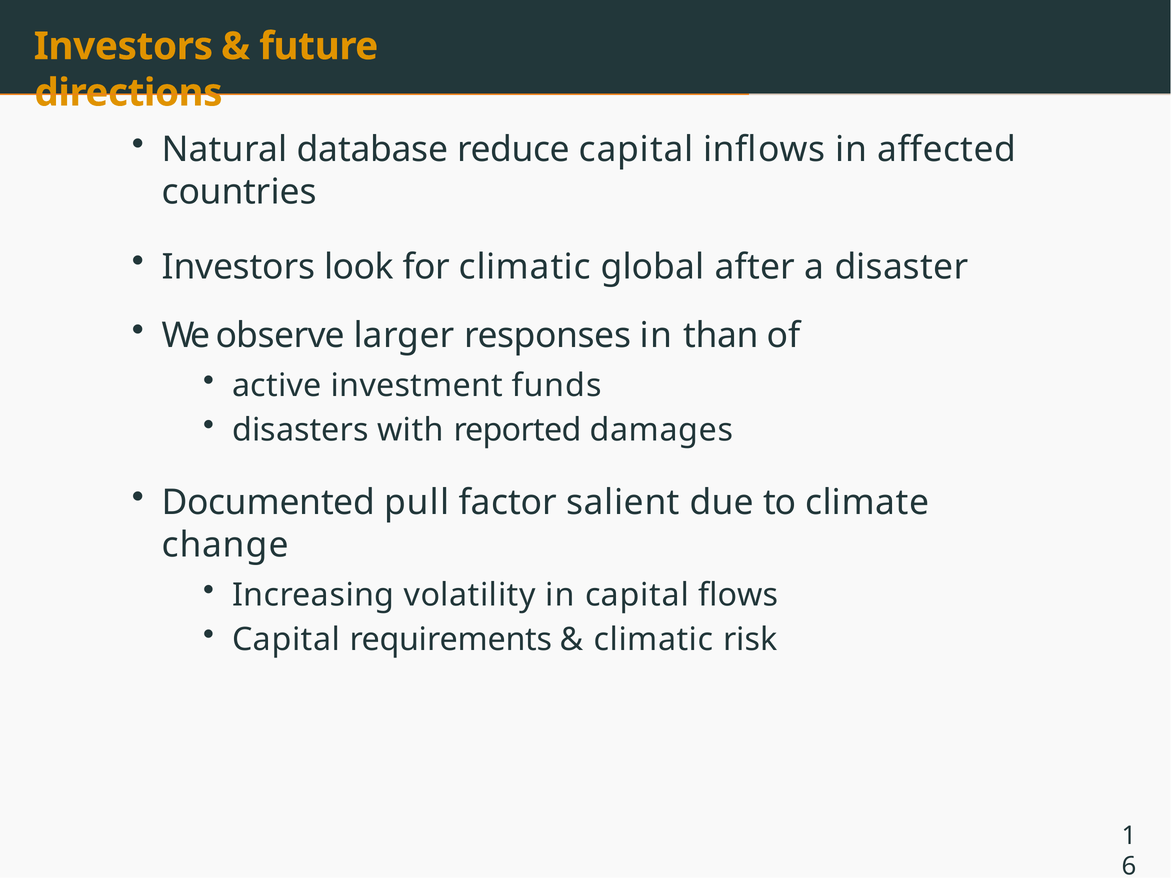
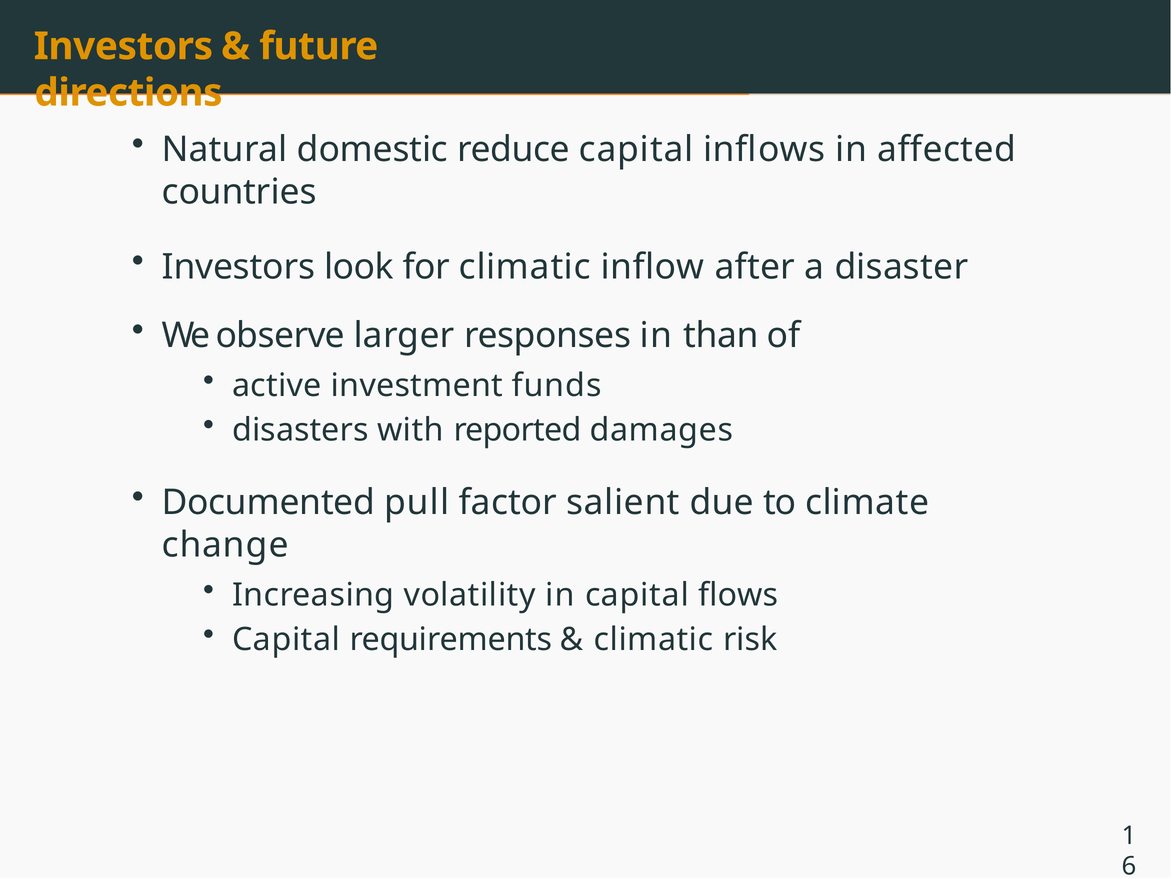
database: database -> domestic
global: global -> inflow
